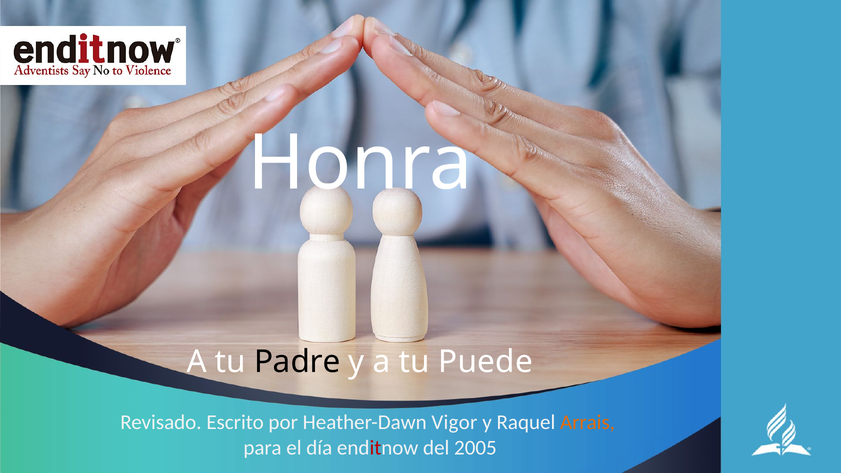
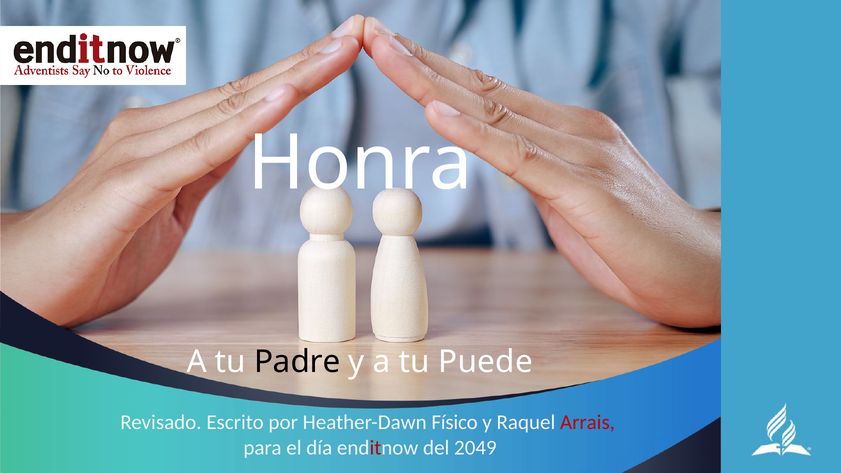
Vigor: Vigor -> Físico
Arrais colour: orange -> red
2005: 2005 -> 2049
